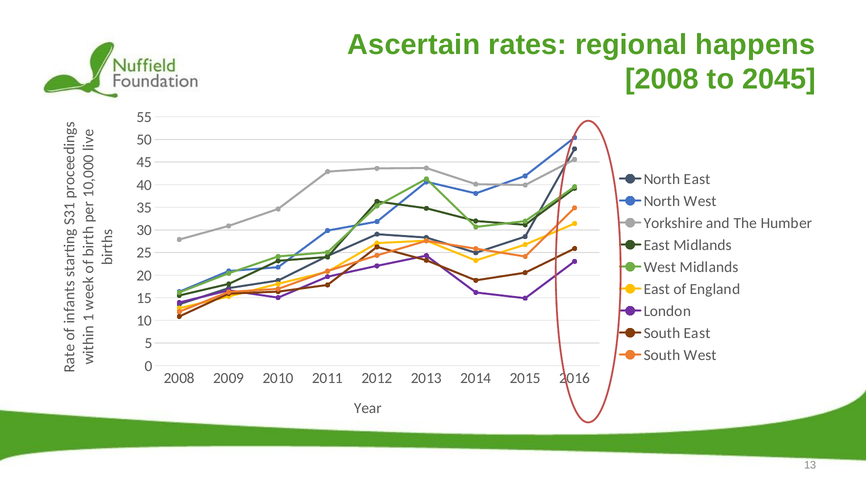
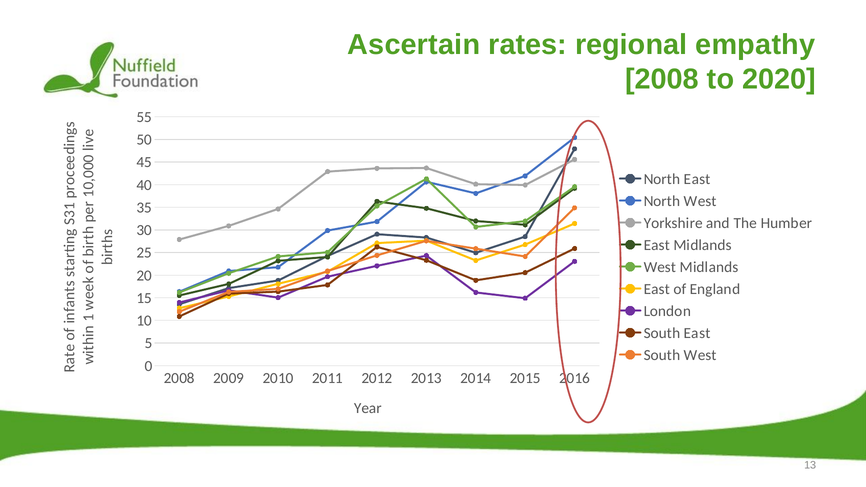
happens: happens -> empathy
2045: 2045 -> 2020
